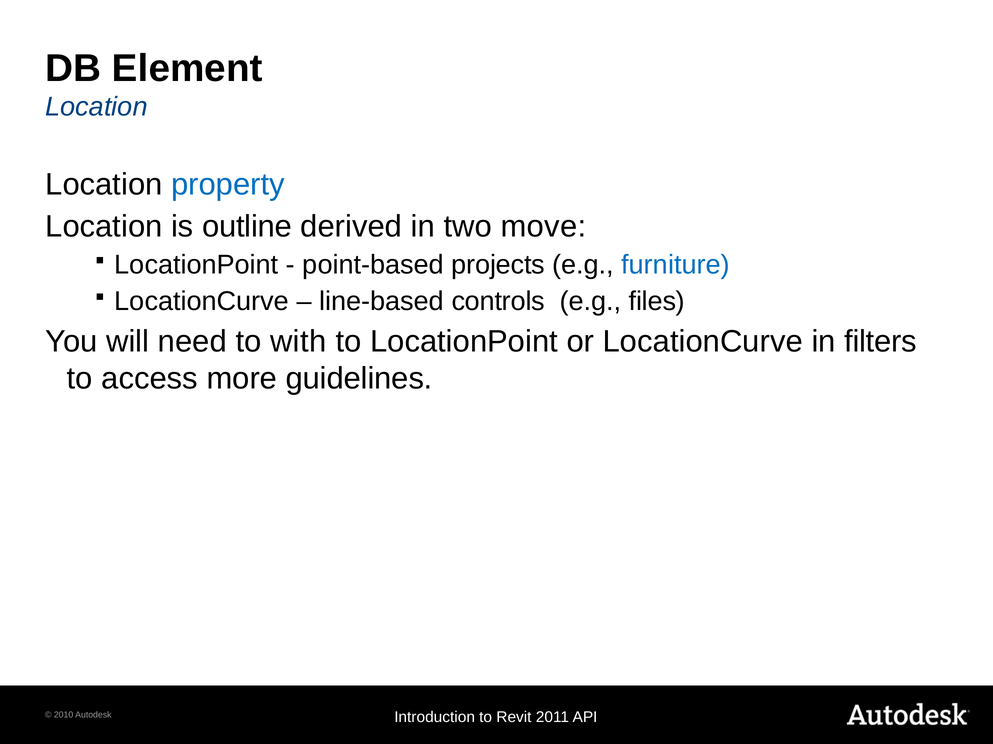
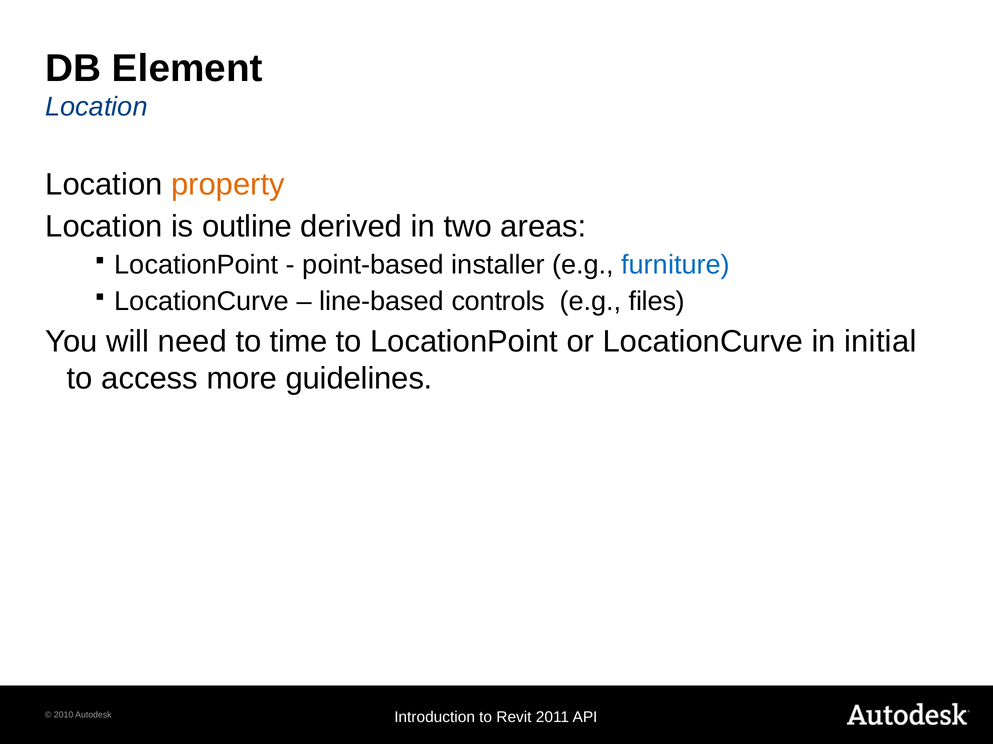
property colour: blue -> orange
move: move -> areas
projects: projects -> installer
with: with -> time
filters: filters -> initial
